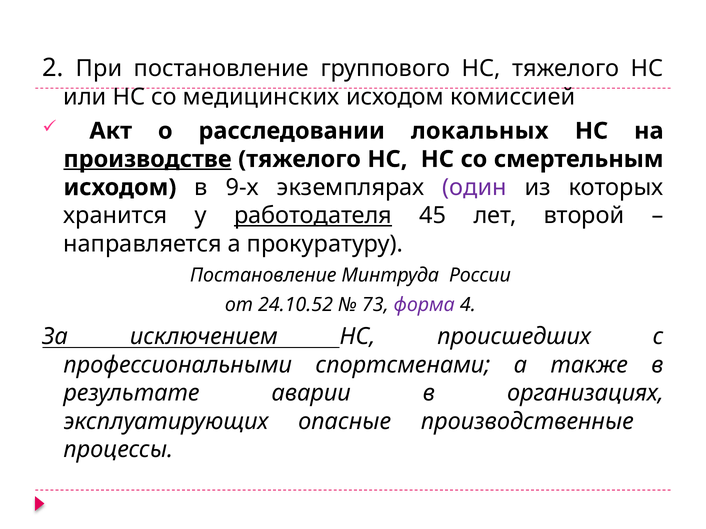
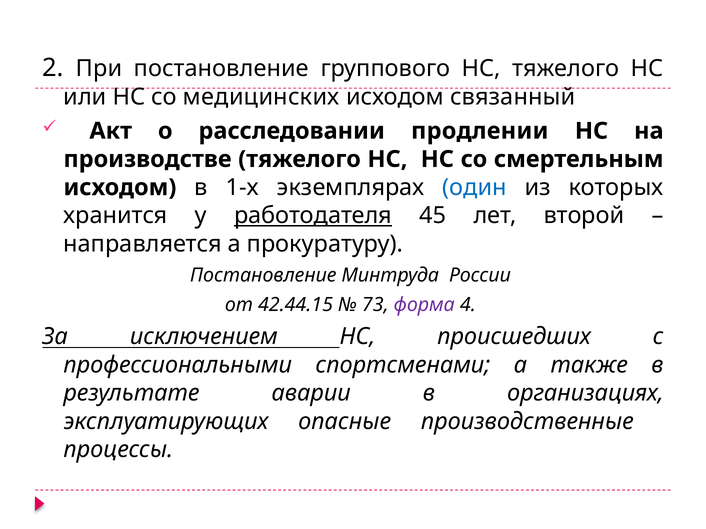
комиссией: комиссией -> связанный
локальных: локальных -> продлении
производстве underline: present -> none
9-х: 9-х -> 1-х
один colour: purple -> blue
24.10.52: 24.10.52 -> 42.44.15
